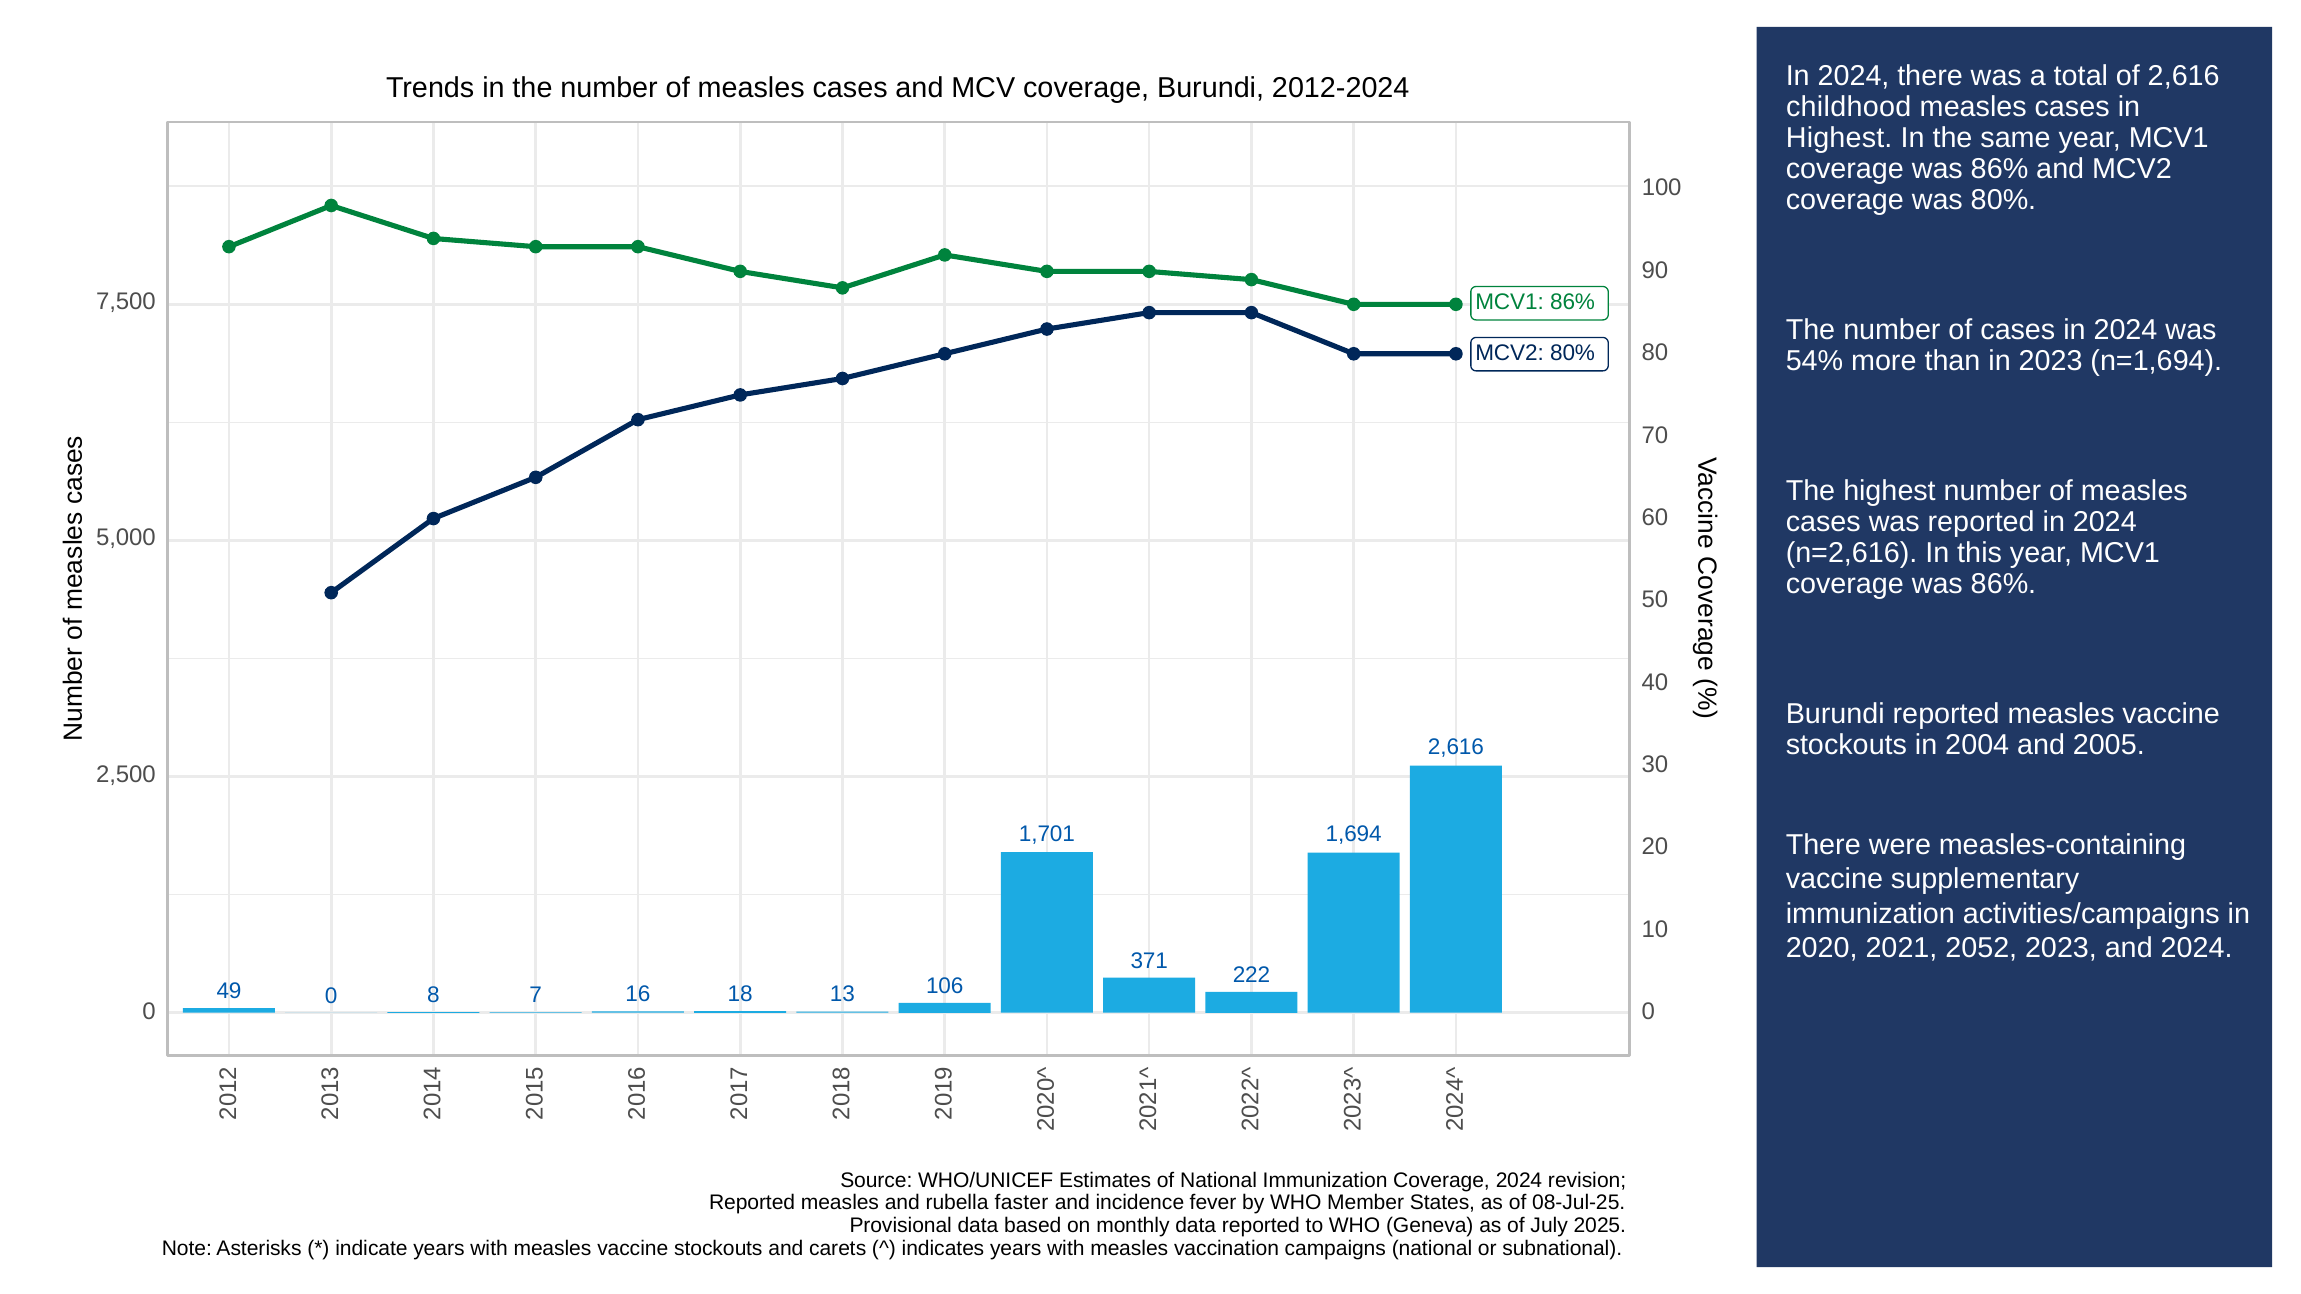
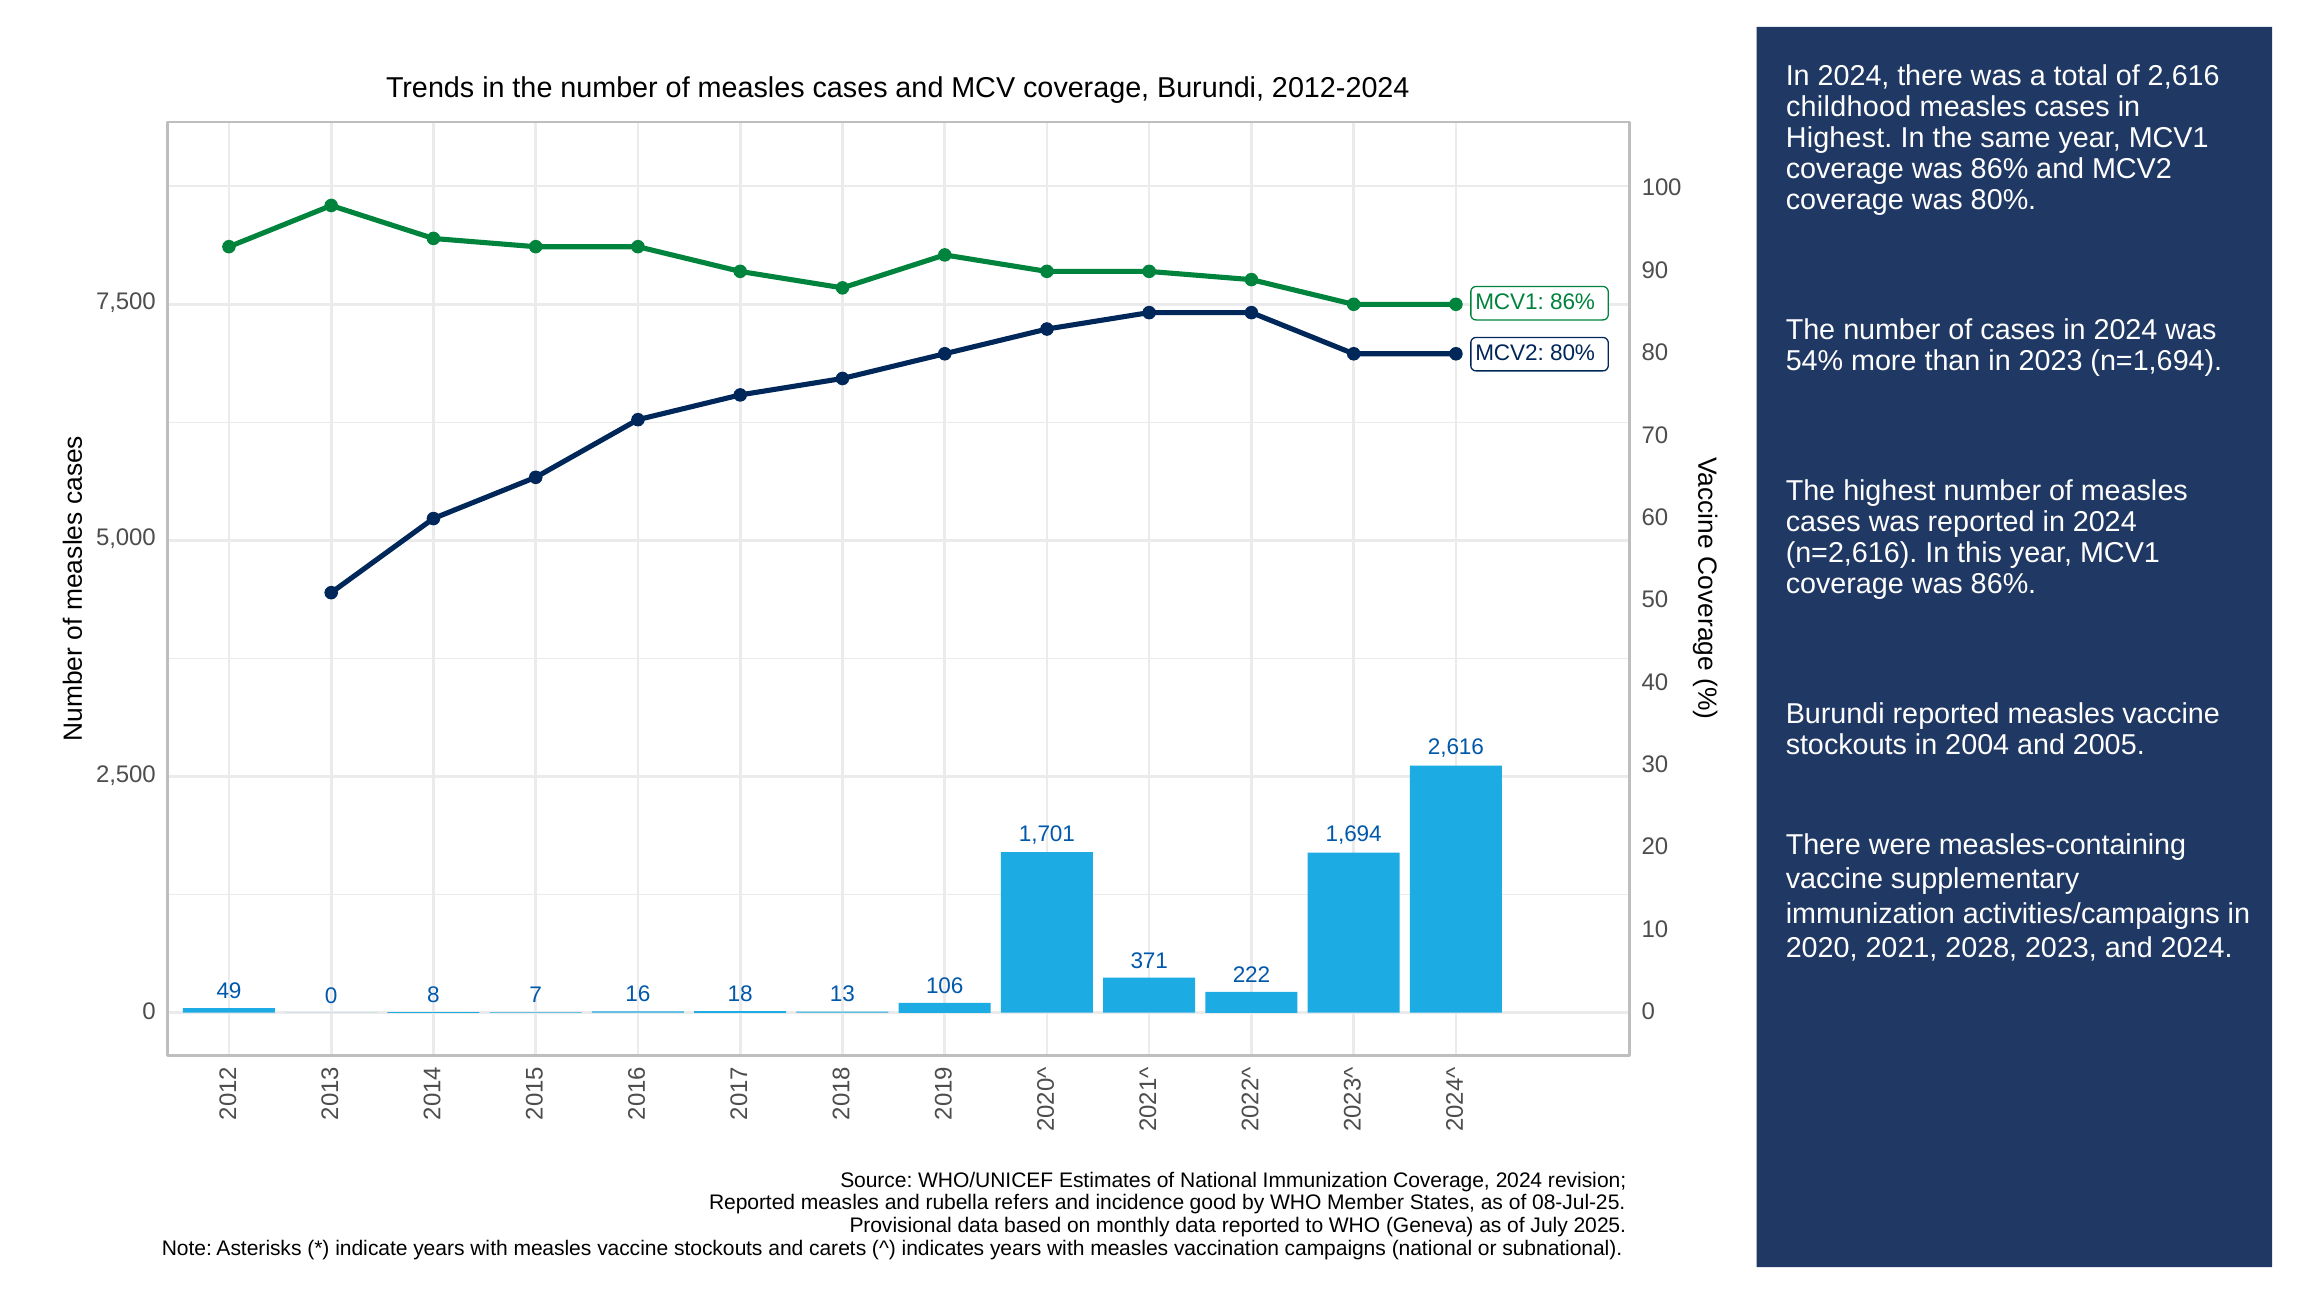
2052: 2052 -> 2028
faster: faster -> refers
fever: fever -> good
